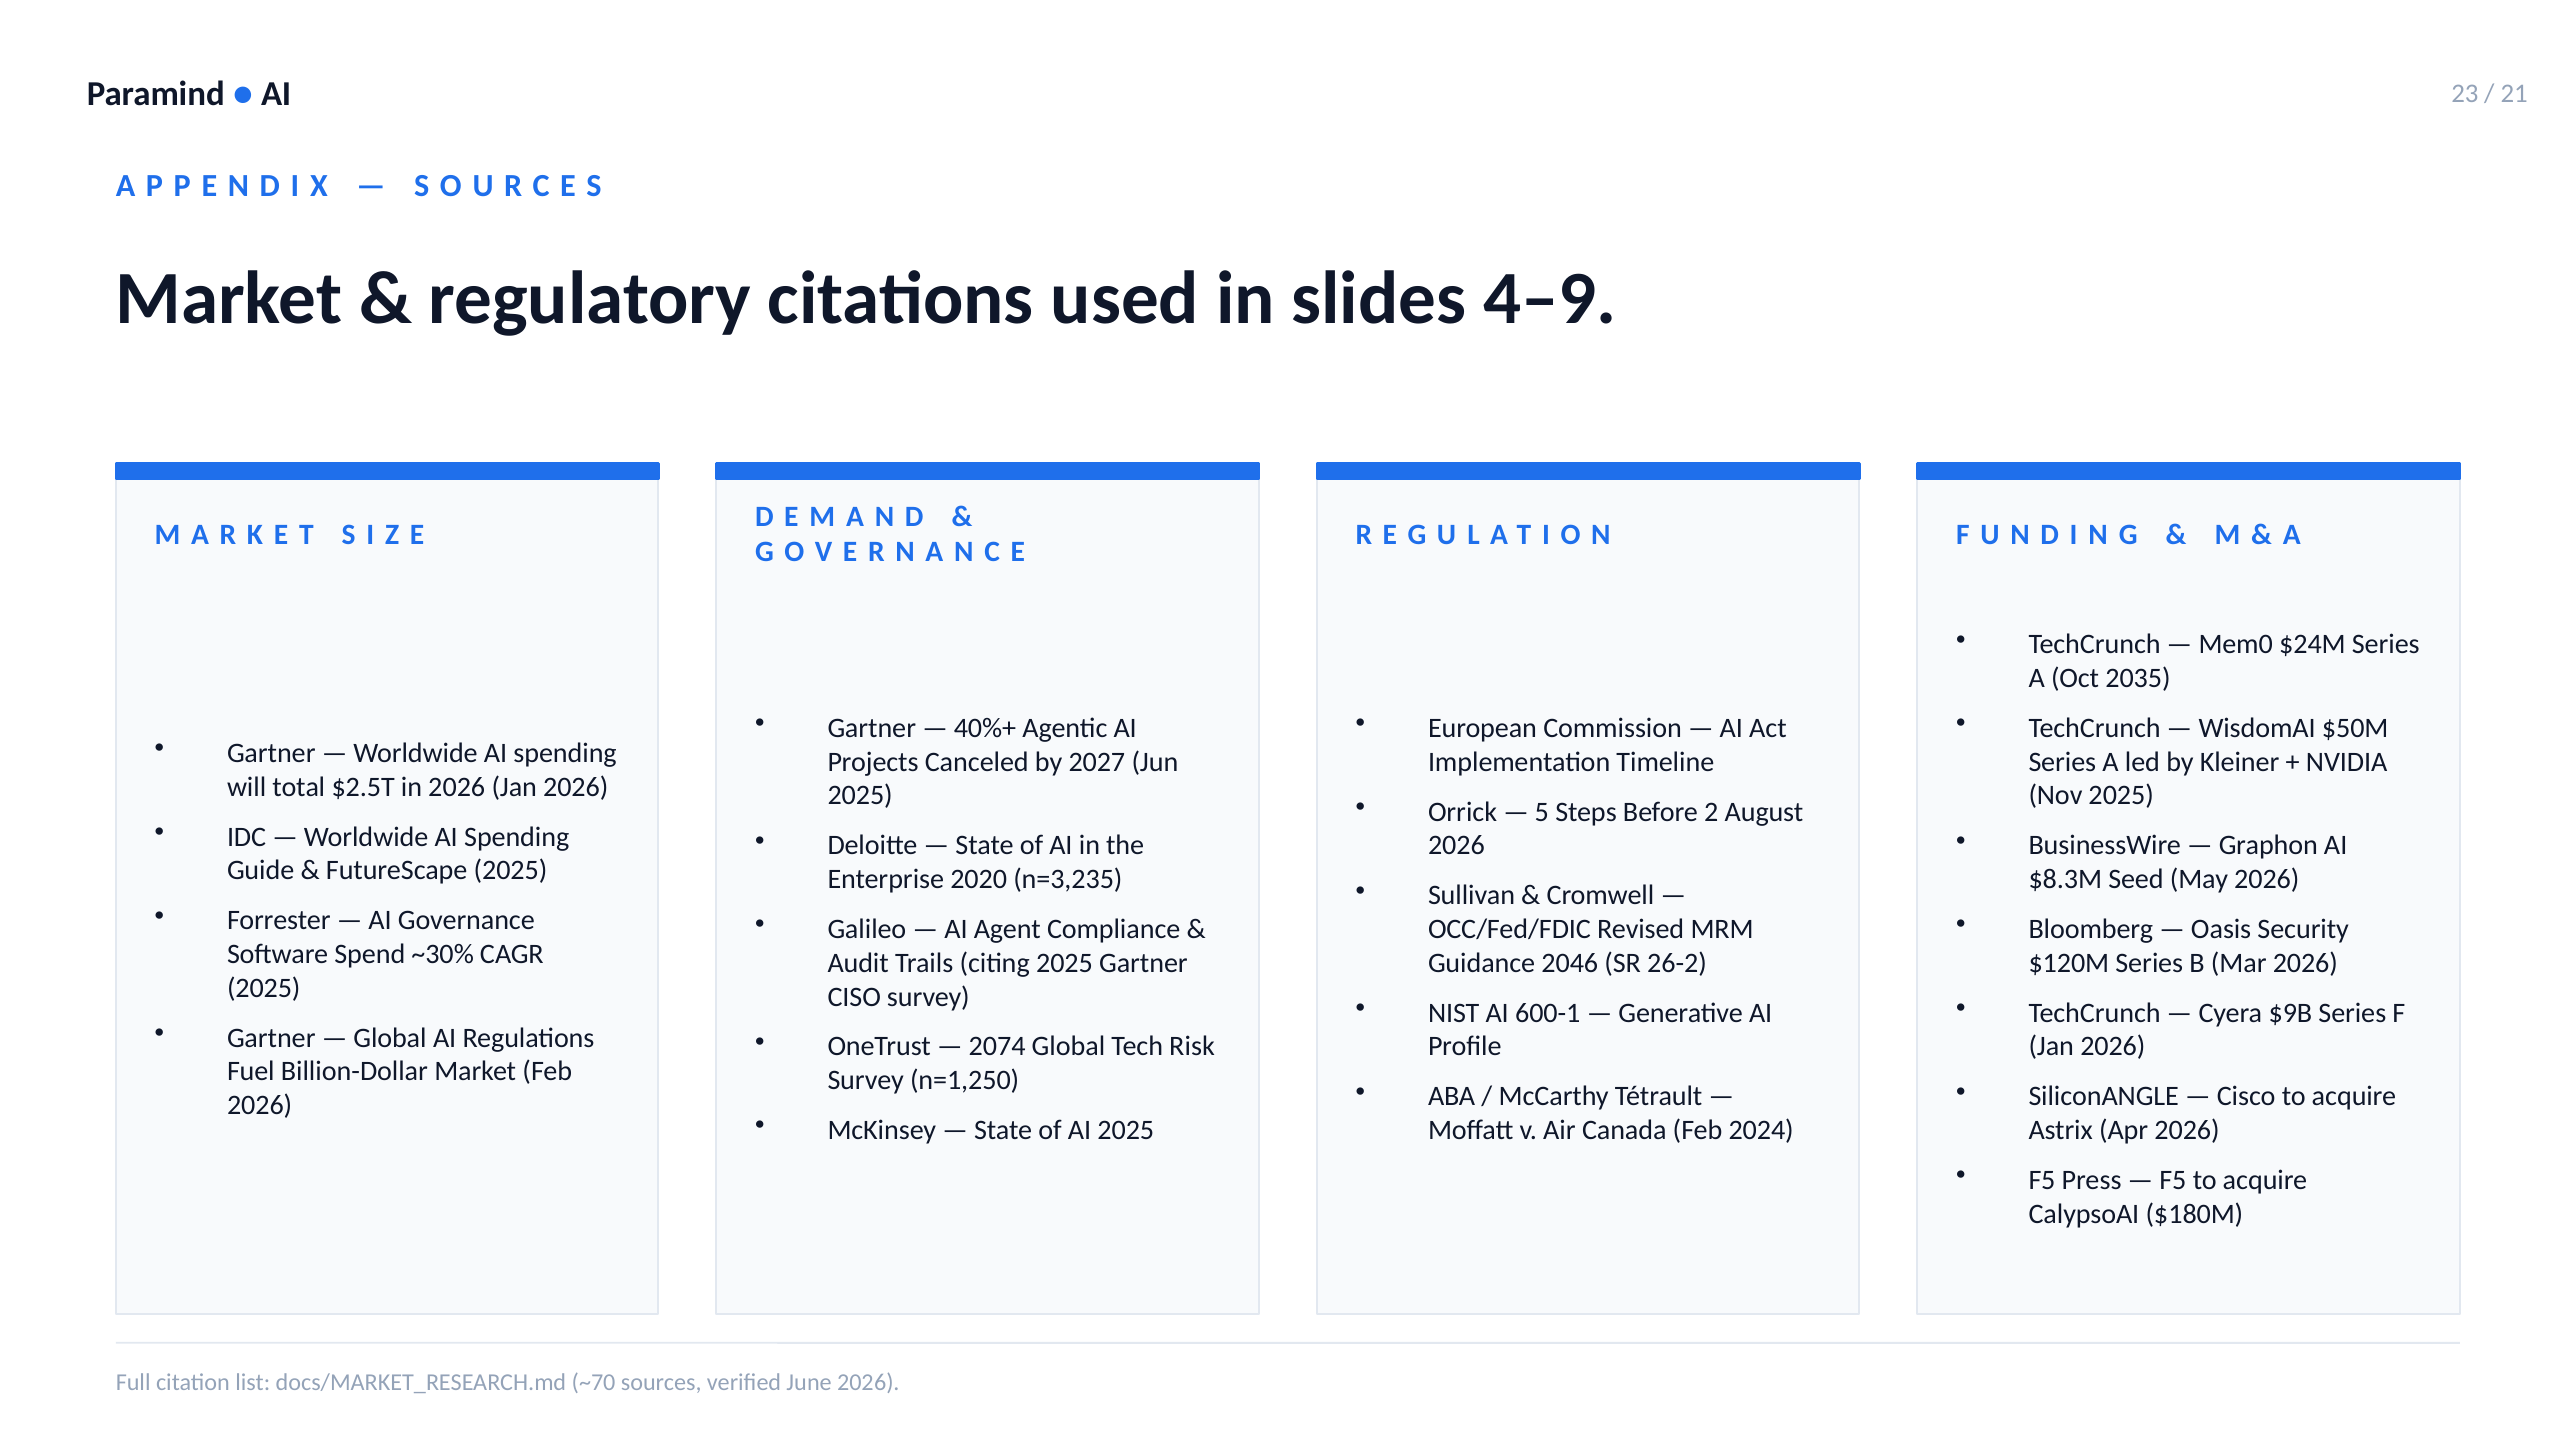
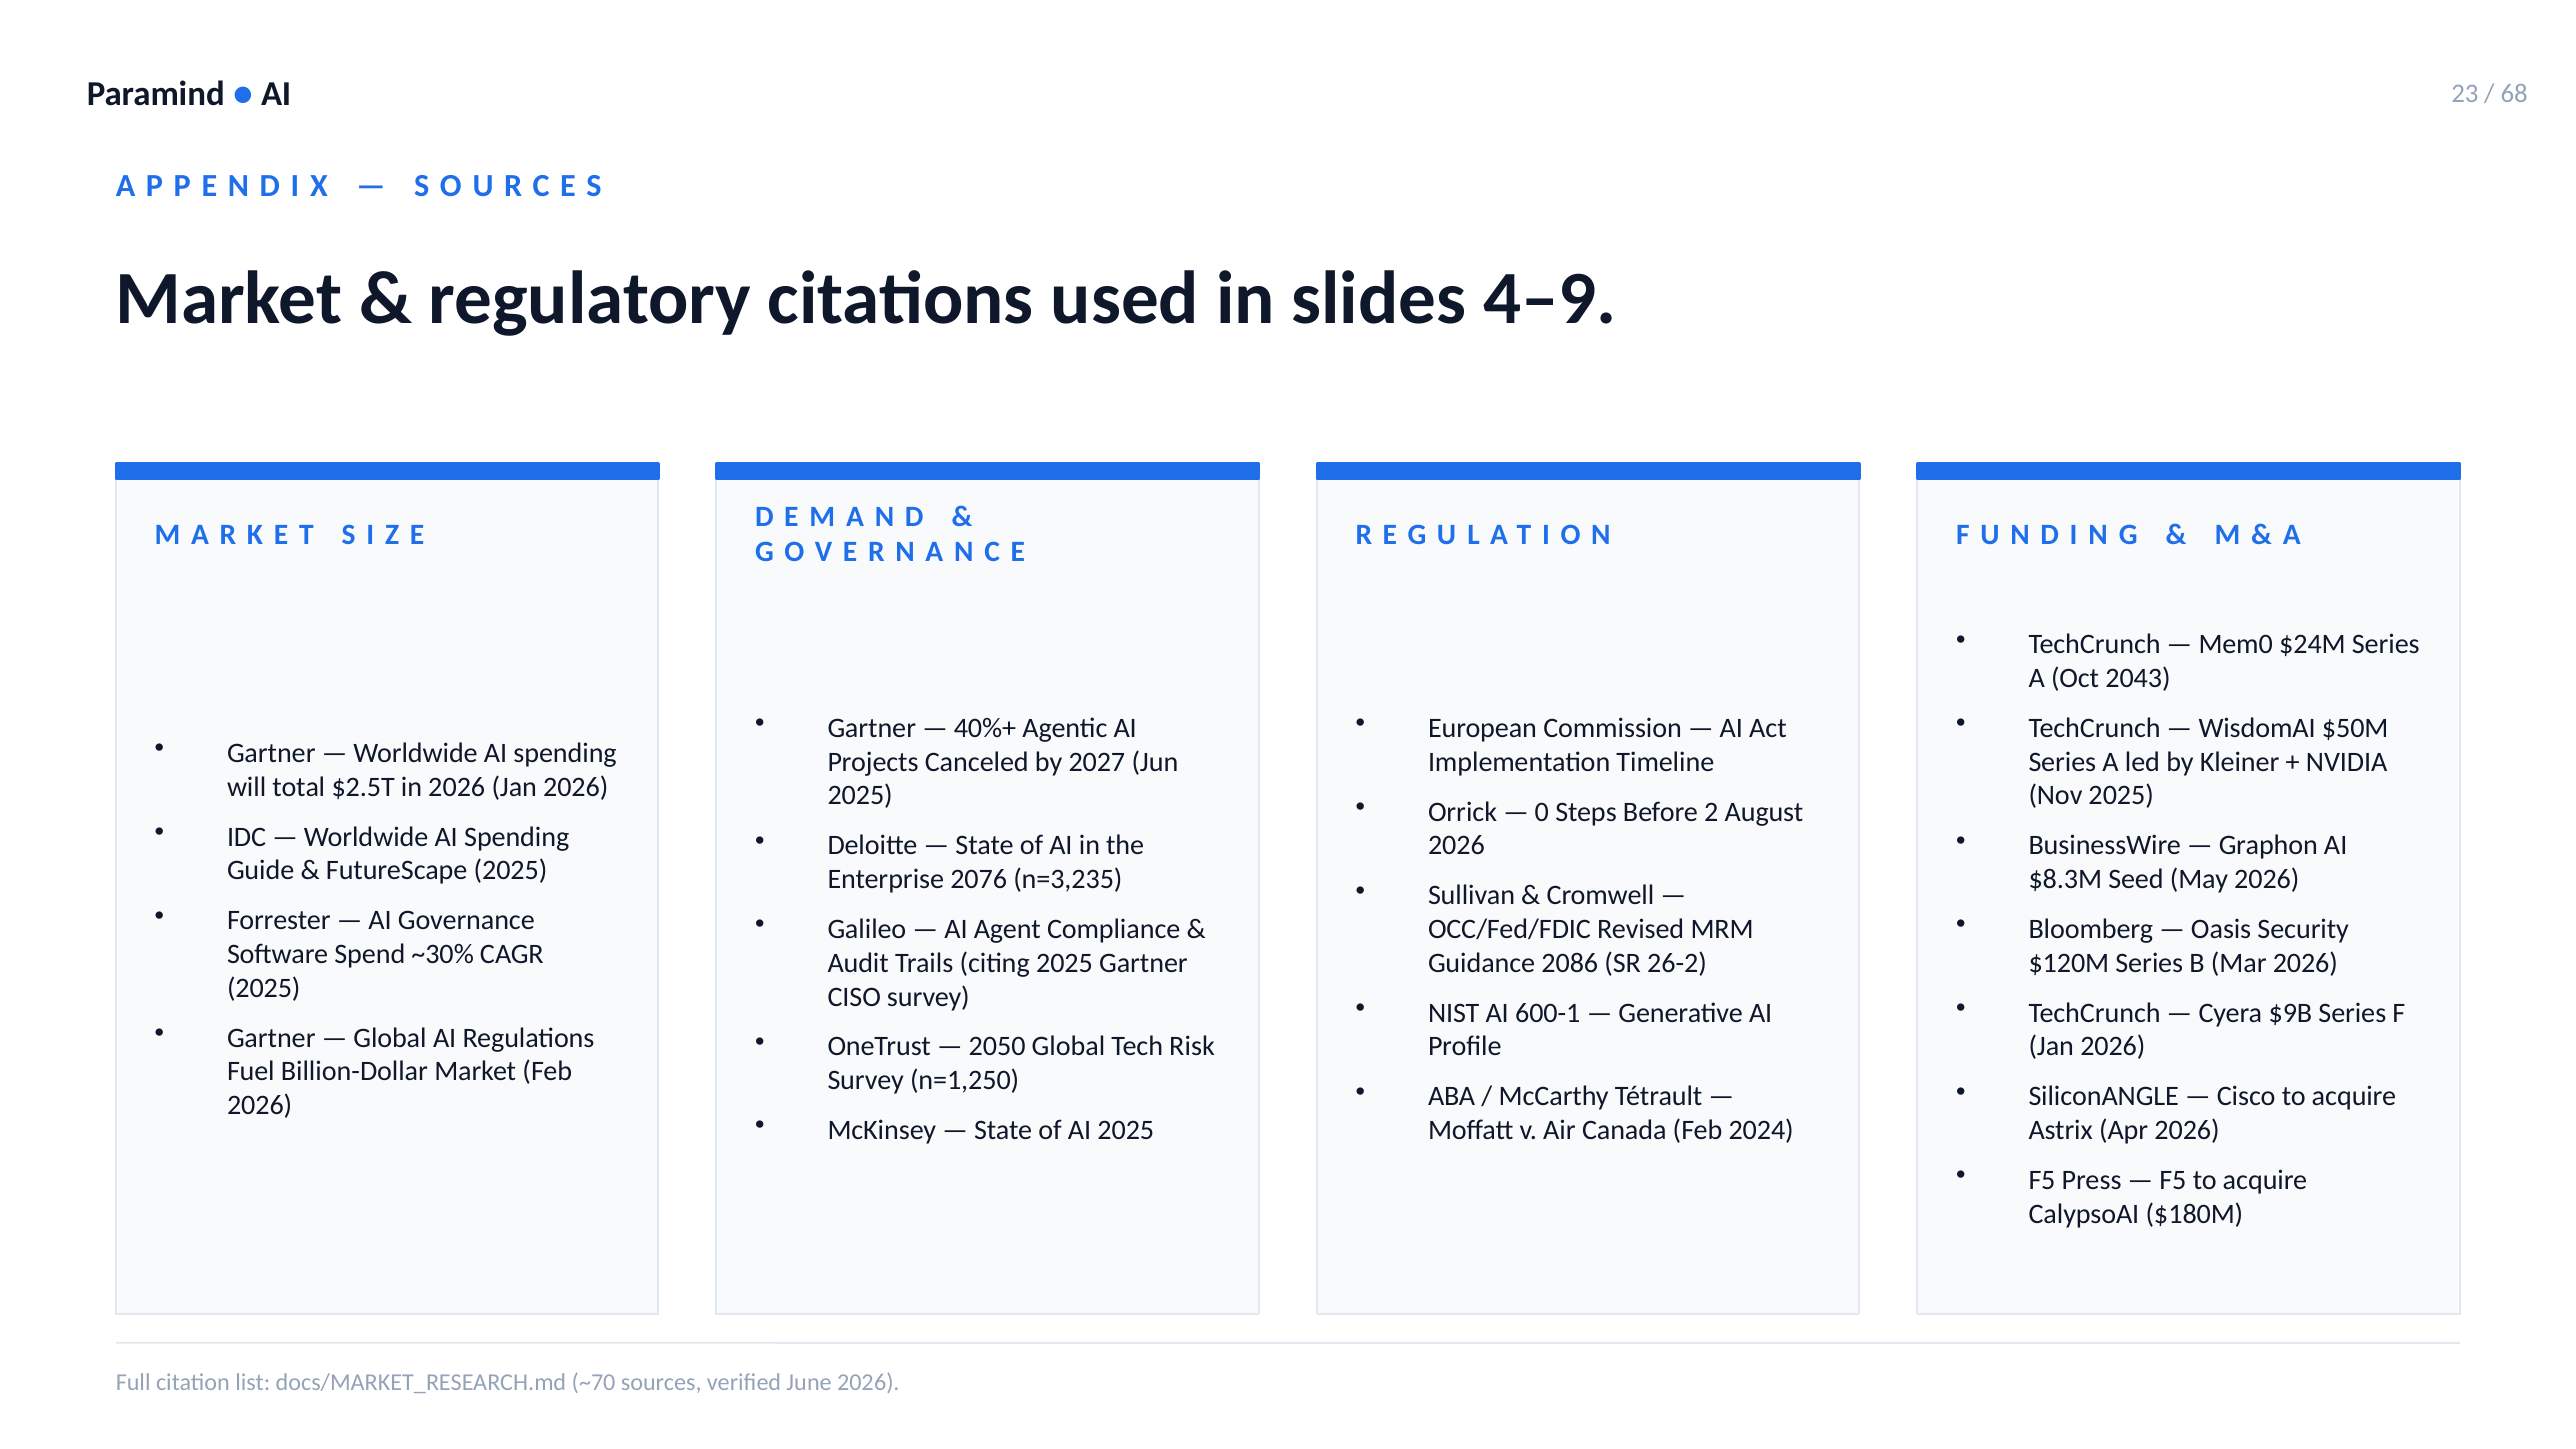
21: 21 -> 68
2035: 2035 -> 2043
5: 5 -> 0
2020: 2020 -> 2076
2046: 2046 -> 2086
2074: 2074 -> 2050
